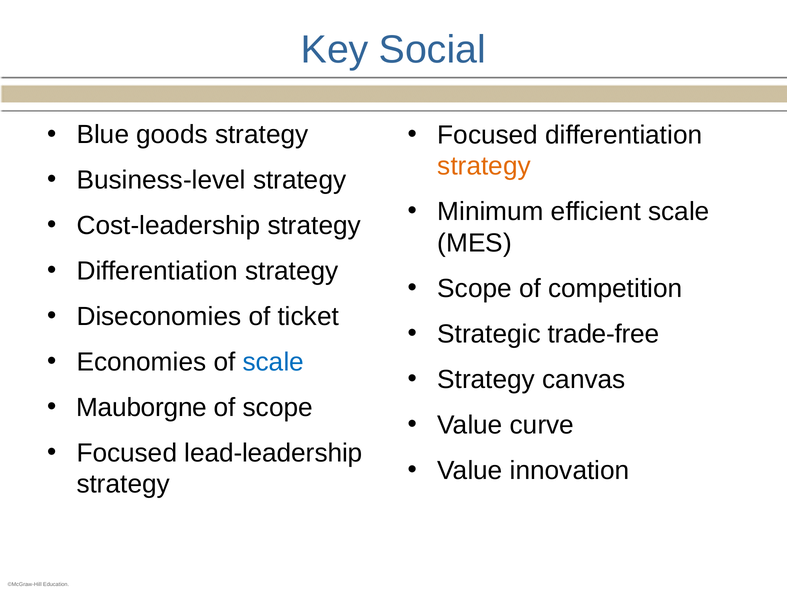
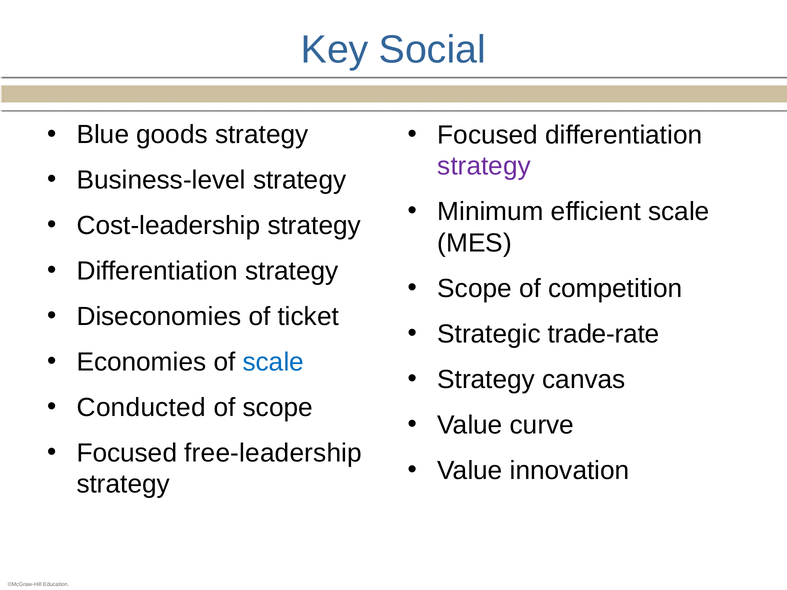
strategy at (484, 166) colour: orange -> purple
trade-free: trade-free -> trade-rate
Mauborgne: Mauborgne -> Conducted
lead-leadership: lead-leadership -> free-leadership
